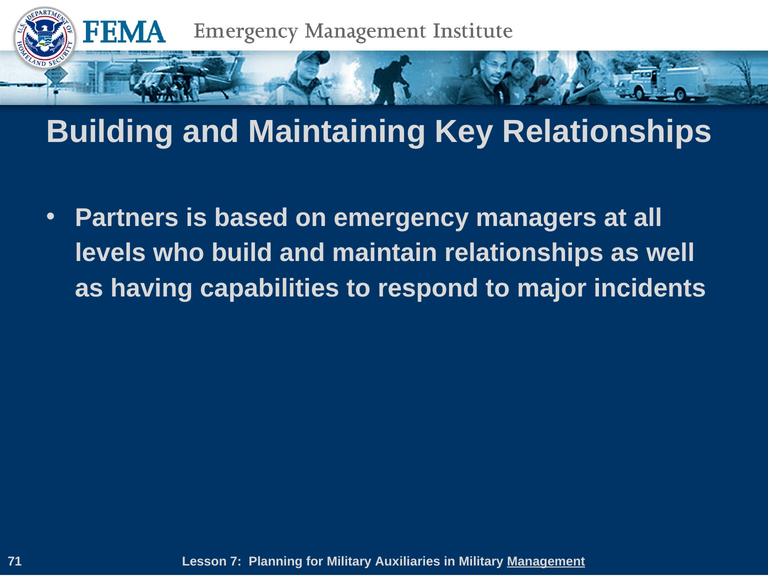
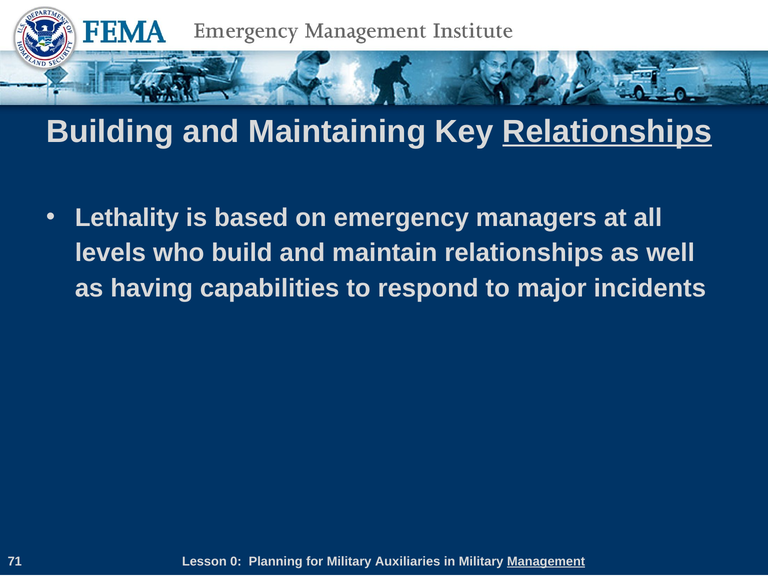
Relationships at (607, 132) underline: none -> present
Partners: Partners -> Lethality
7: 7 -> 0
